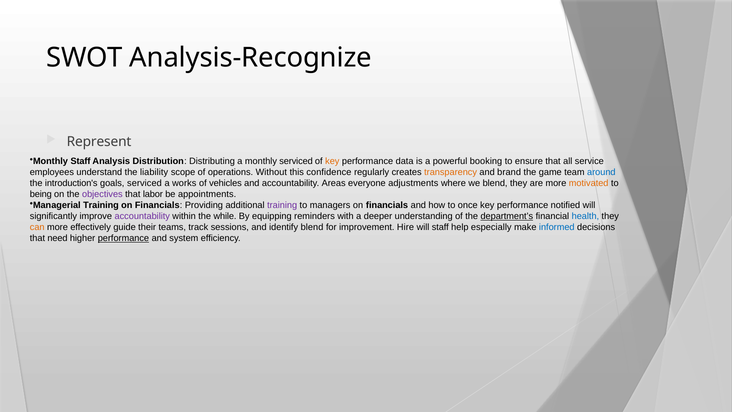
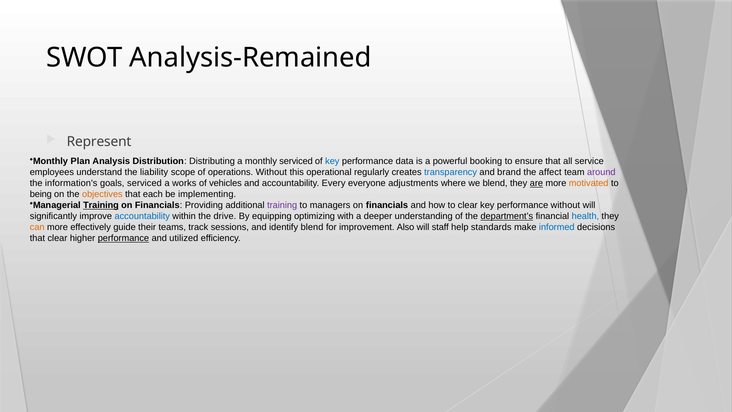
Analysis-Recognize: Analysis-Recognize -> Analysis-Remained
Monthly Staff: Staff -> Plan
key at (332, 161) colour: orange -> blue
confidence: confidence -> operational
transparency colour: orange -> blue
game: game -> affect
around colour: blue -> purple
introduction's: introduction's -> information's
Areas: Areas -> Every
are underline: none -> present
objectives colour: purple -> orange
labor: labor -> each
appointments: appointments -> implementing
Training at (101, 205) underline: none -> present
to once: once -> clear
performance notified: notified -> without
accountability at (142, 216) colour: purple -> blue
while: while -> drive
reminders: reminders -> optimizing
Hire: Hire -> Also
especially: especially -> standards
that need: need -> clear
system: system -> utilized
